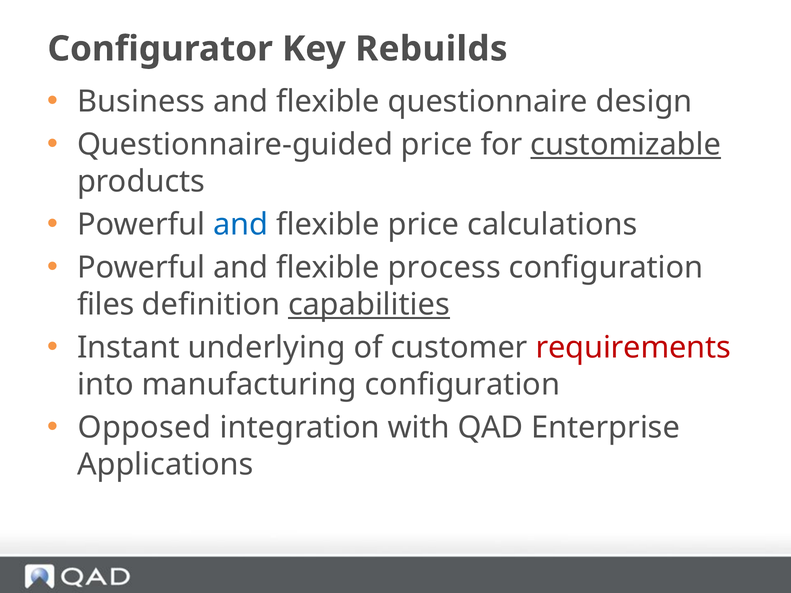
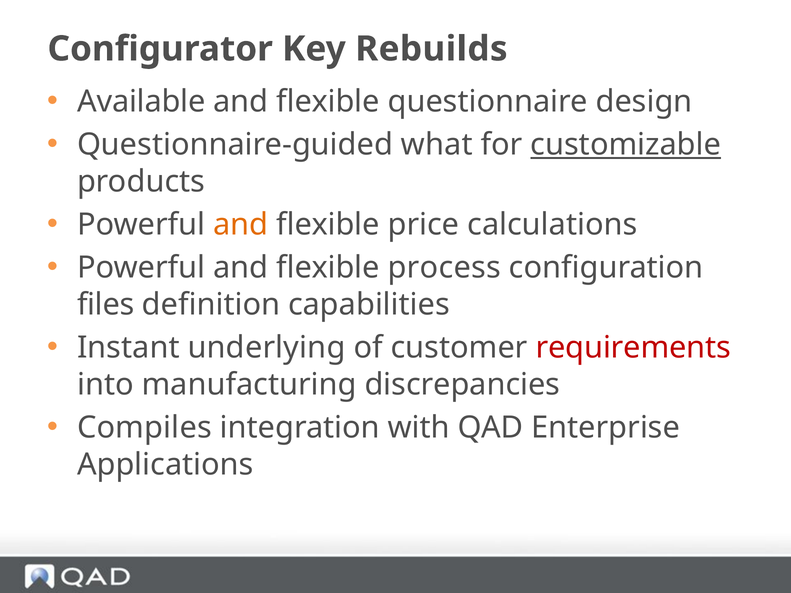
Business: Business -> Available
Questionnaire-guided price: price -> what
and at (241, 225) colour: blue -> orange
capabilities underline: present -> none
manufacturing configuration: configuration -> discrepancies
Opposed: Opposed -> Compiles
